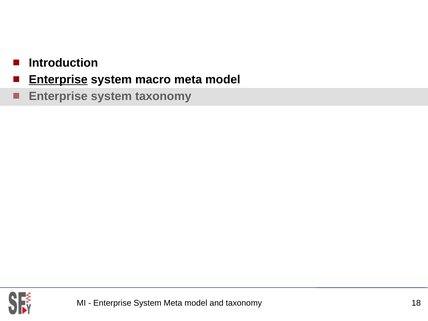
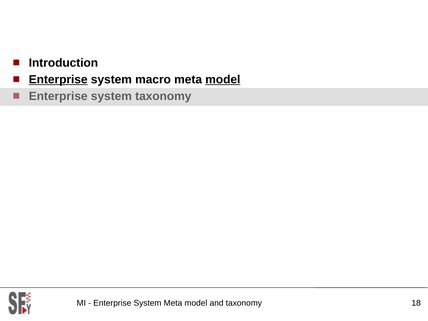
model at (223, 79) underline: none -> present
